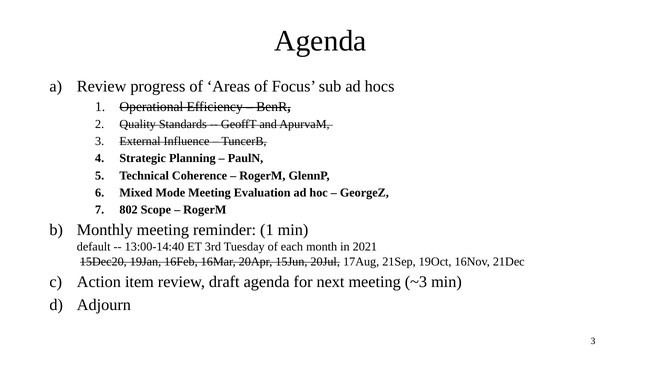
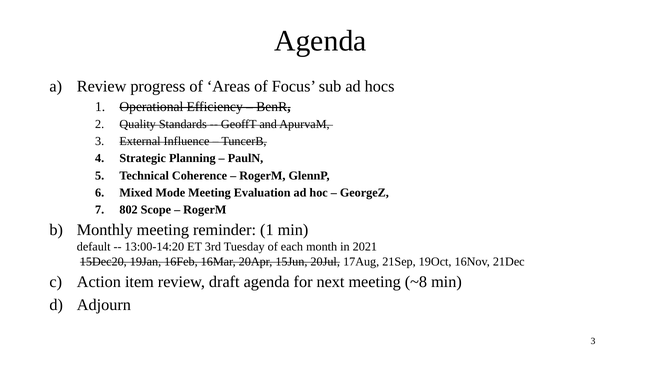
13:00-14:40: 13:00-14:40 -> 13:00-14:20
~3: ~3 -> ~8
